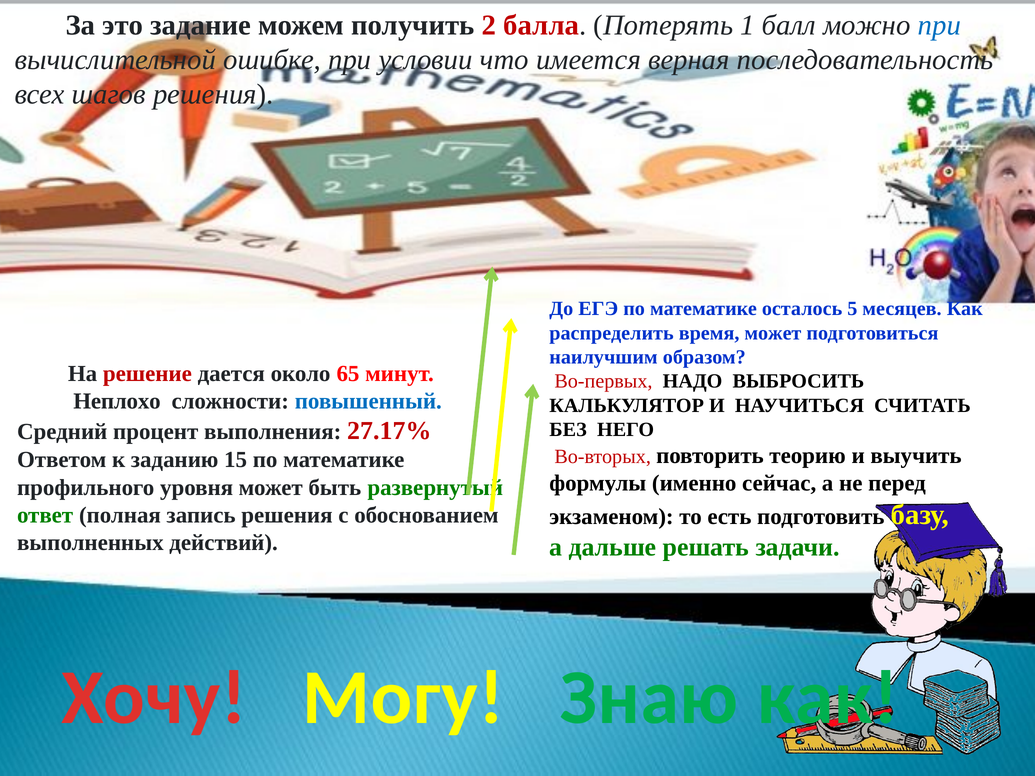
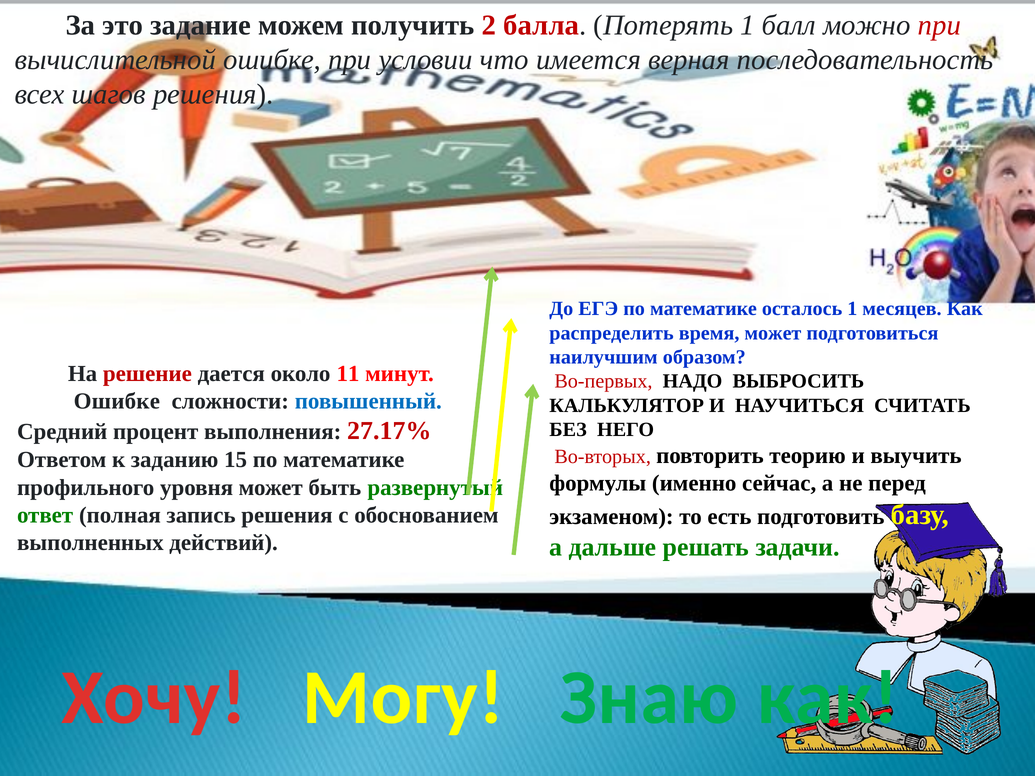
при at (939, 25) colour: blue -> red
осталось 5: 5 -> 1
65: 65 -> 11
Неплохо at (117, 401): Неплохо -> Ошибке
